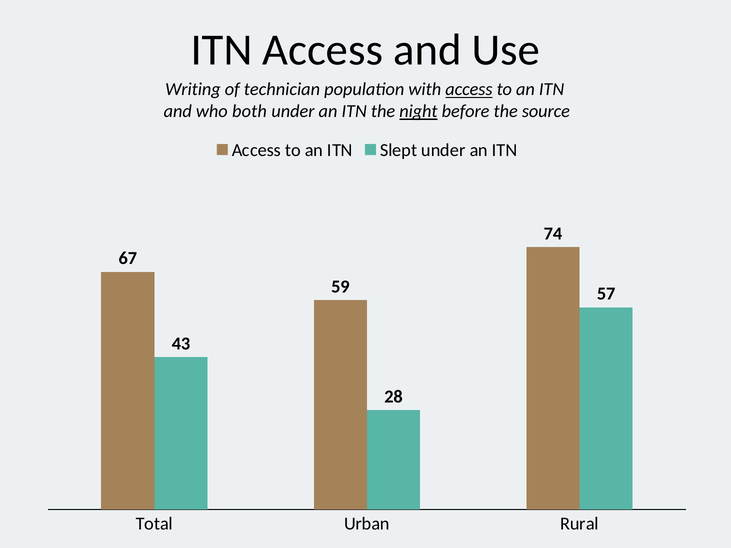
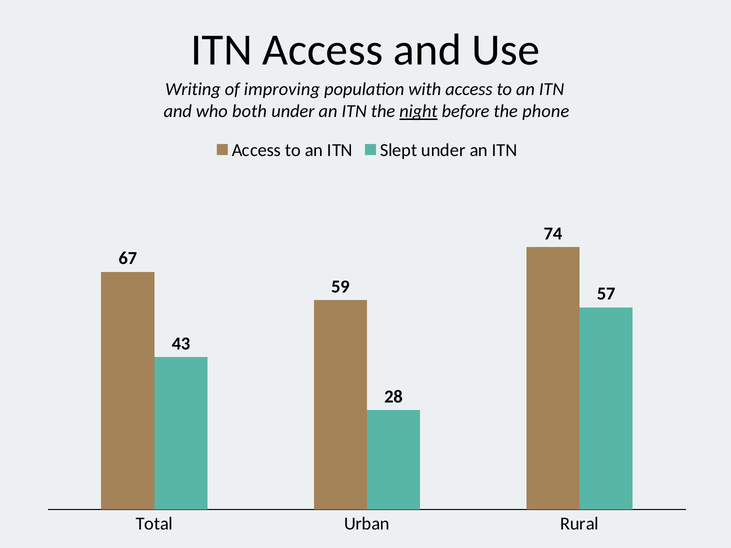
technician: technician -> improving
access at (469, 89) underline: present -> none
source: source -> phone
